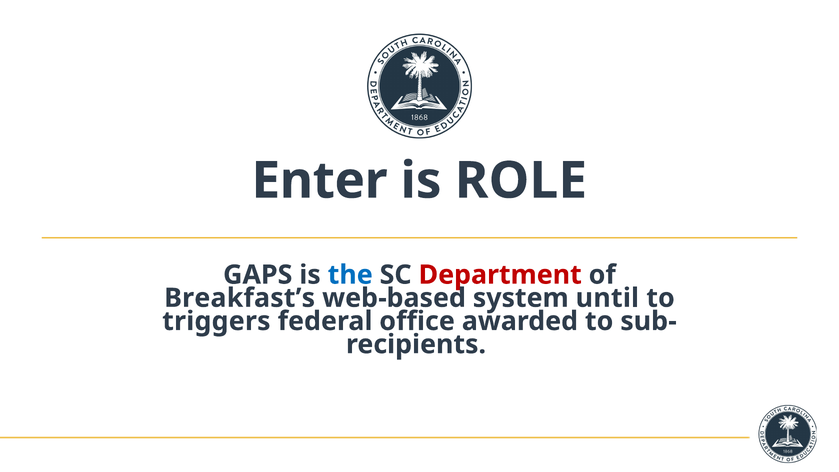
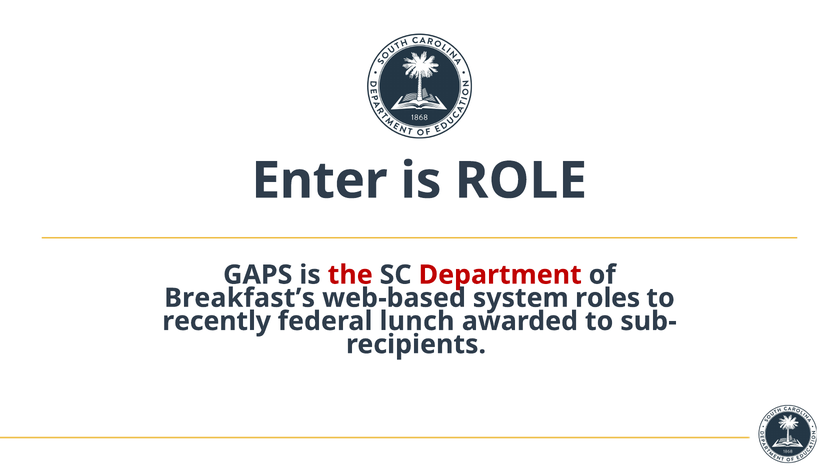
the colour: blue -> red
until: until -> roles
triggers: triggers -> recently
office: office -> lunch
